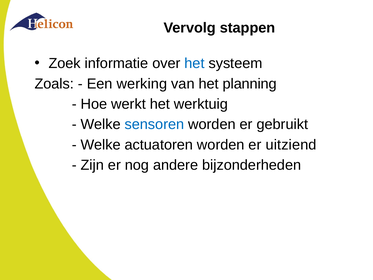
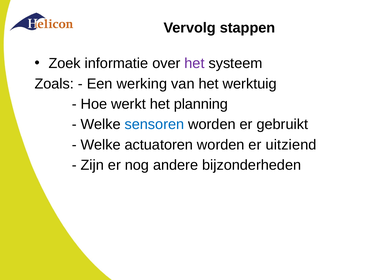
het at (194, 63) colour: blue -> purple
planning: planning -> werktuig
werktuig: werktuig -> planning
